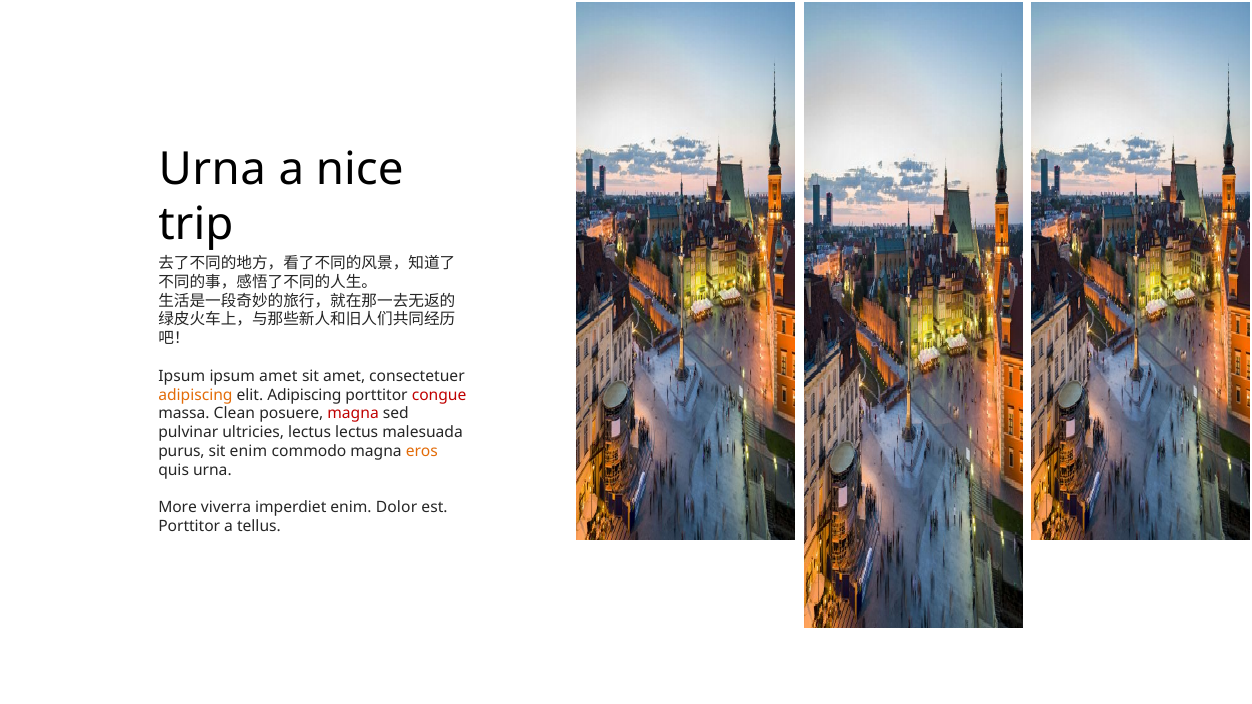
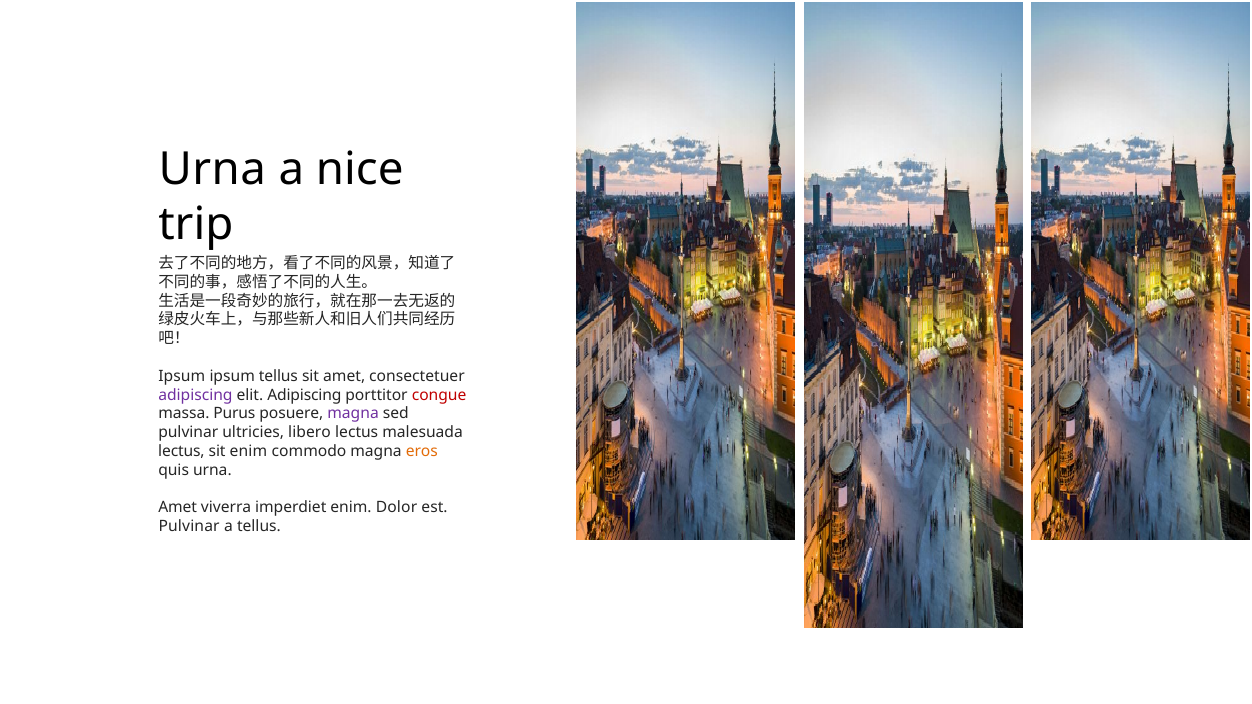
ipsum amet: amet -> tellus
adipiscing at (195, 395) colour: orange -> purple
Clean: Clean -> Purus
magna at (353, 414) colour: red -> purple
ultricies lectus: lectus -> libero
purus at (181, 451): purus -> lectus
More at (178, 508): More -> Amet
Porttitor at (189, 526): Porttitor -> Pulvinar
